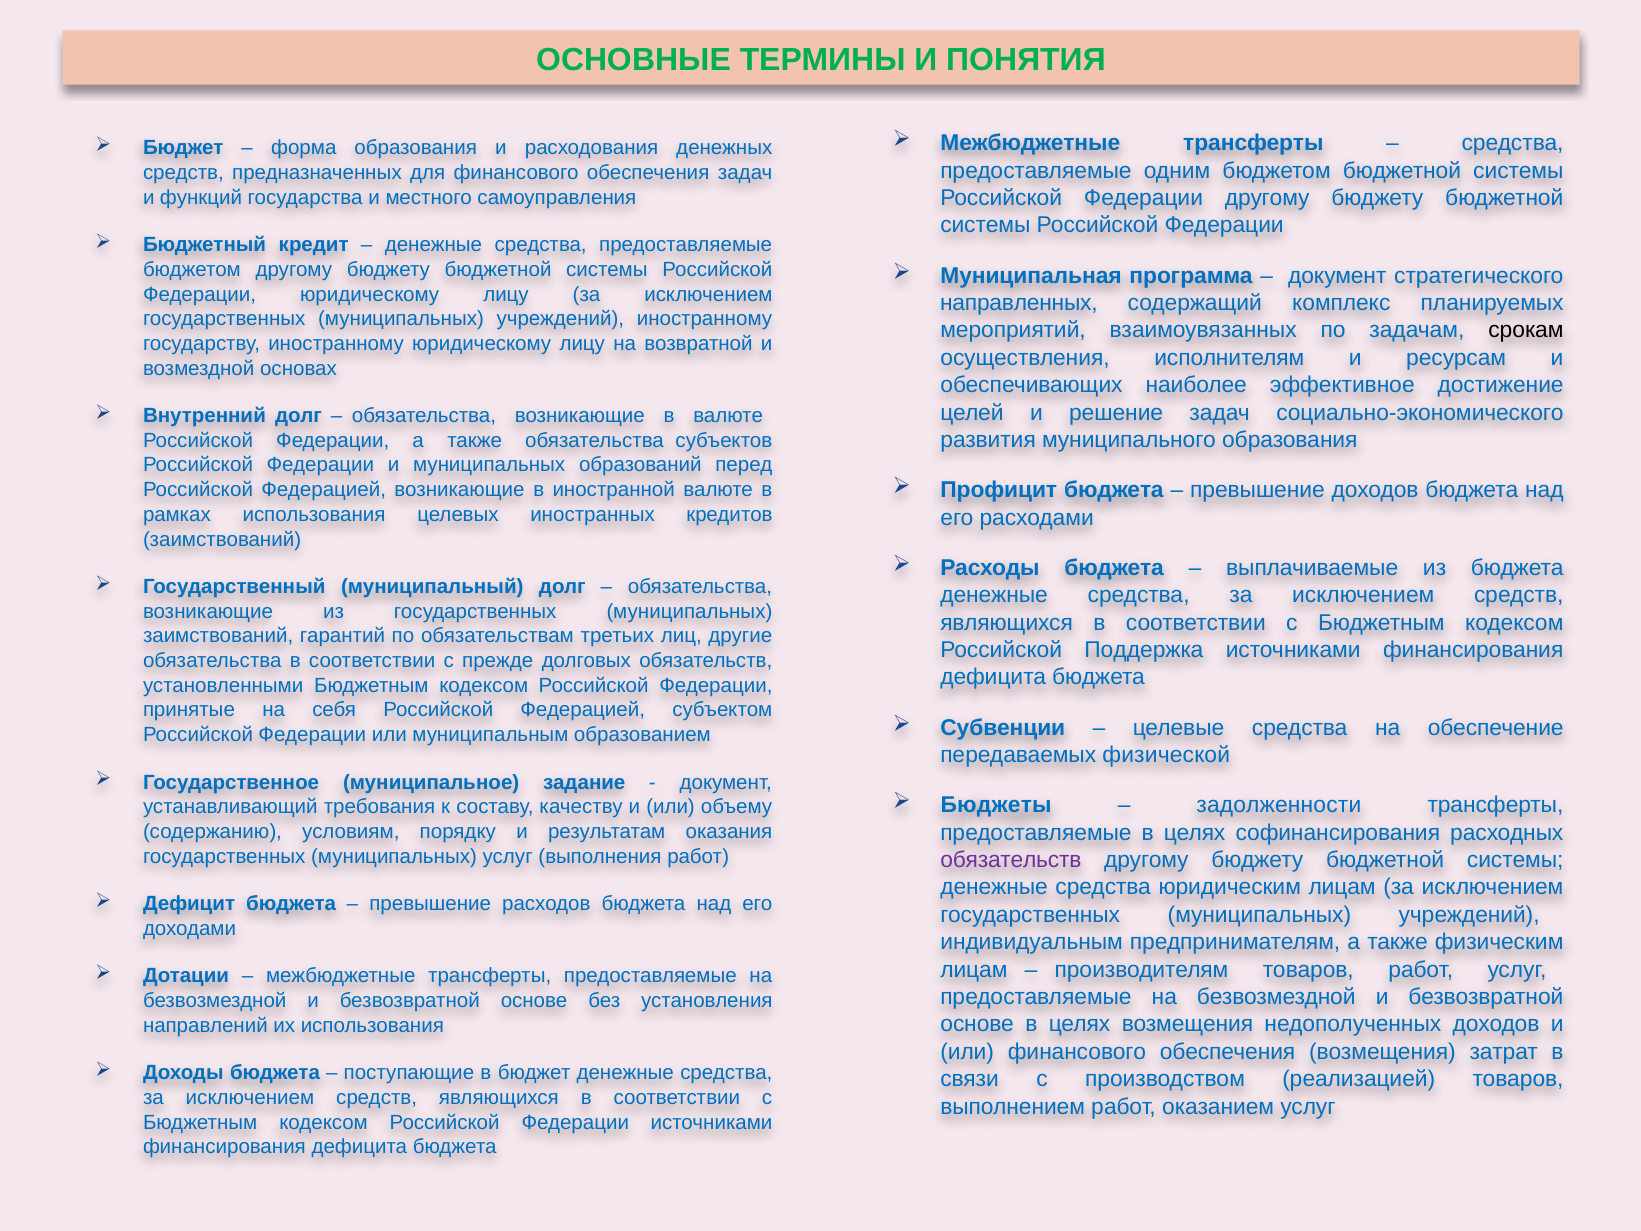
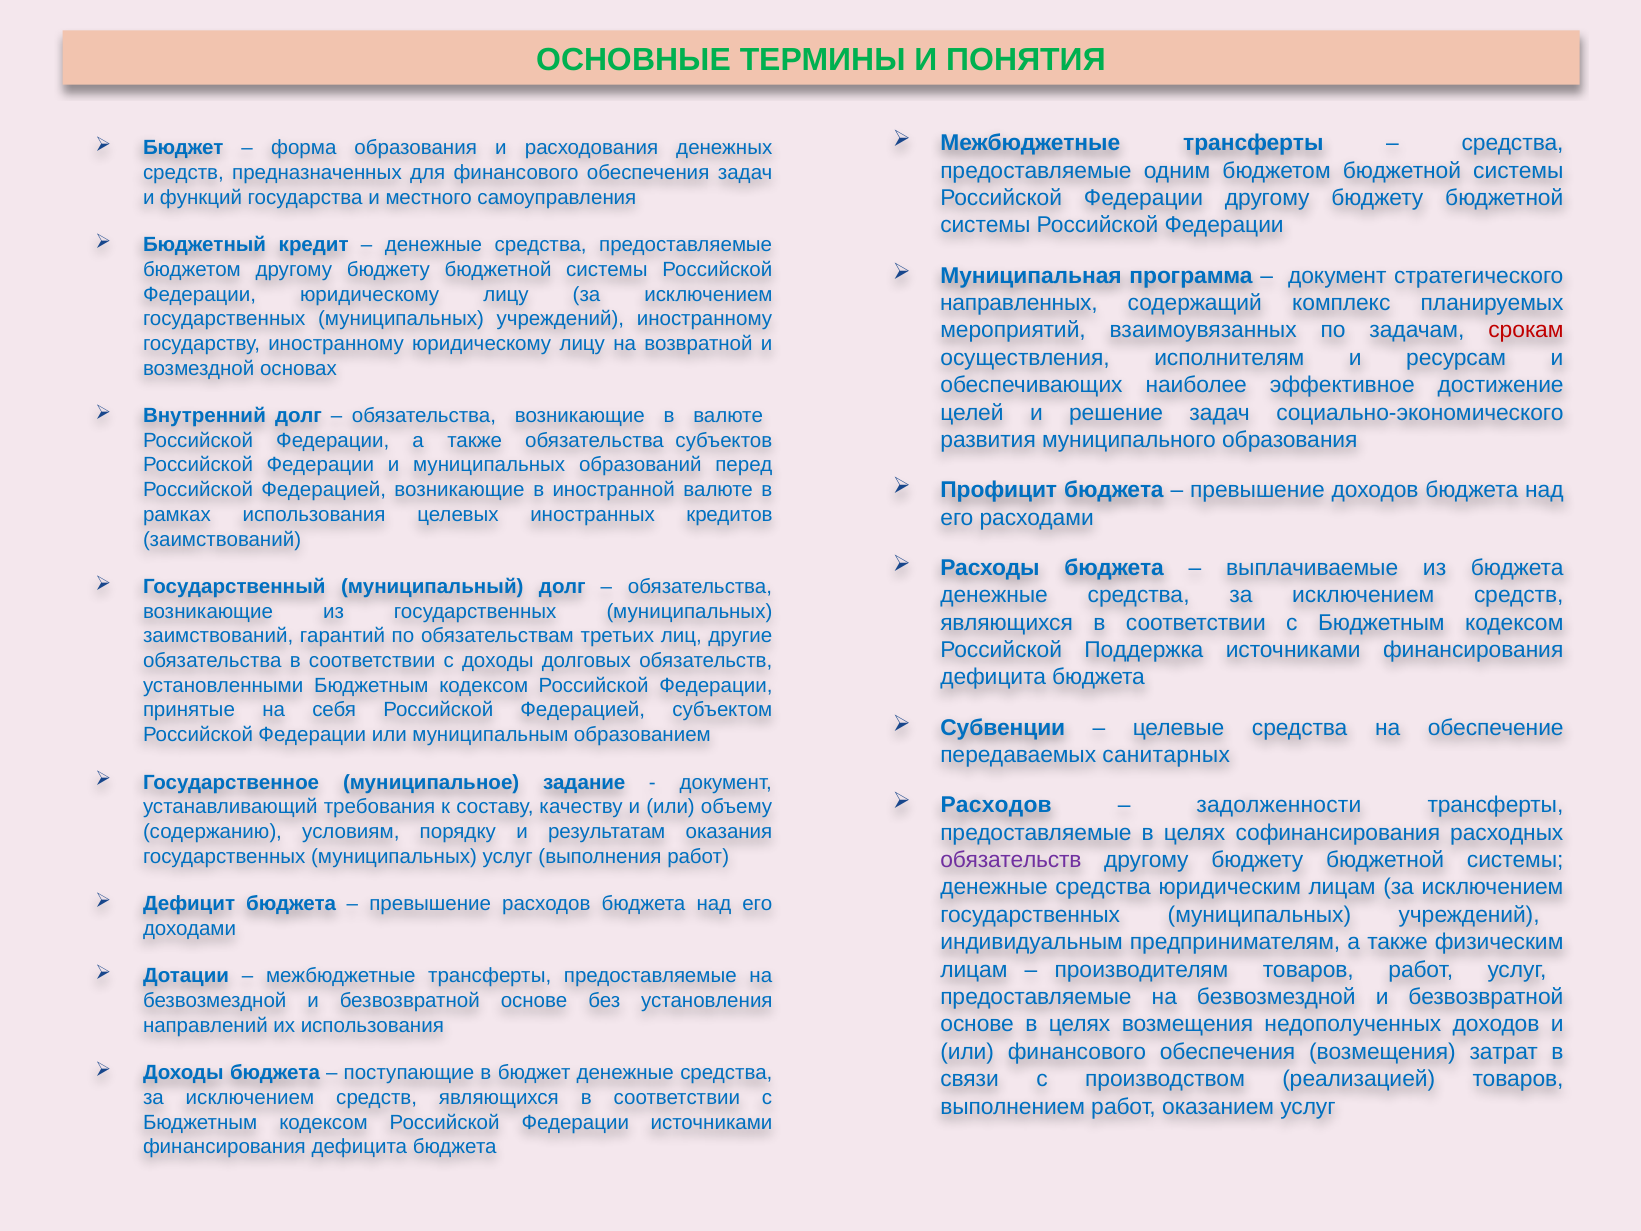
срокам colour: black -> red
с прежде: прежде -> доходы
физической: физической -> санитарных
Бюджеты at (996, 805): Бюджеты -> Расходов
